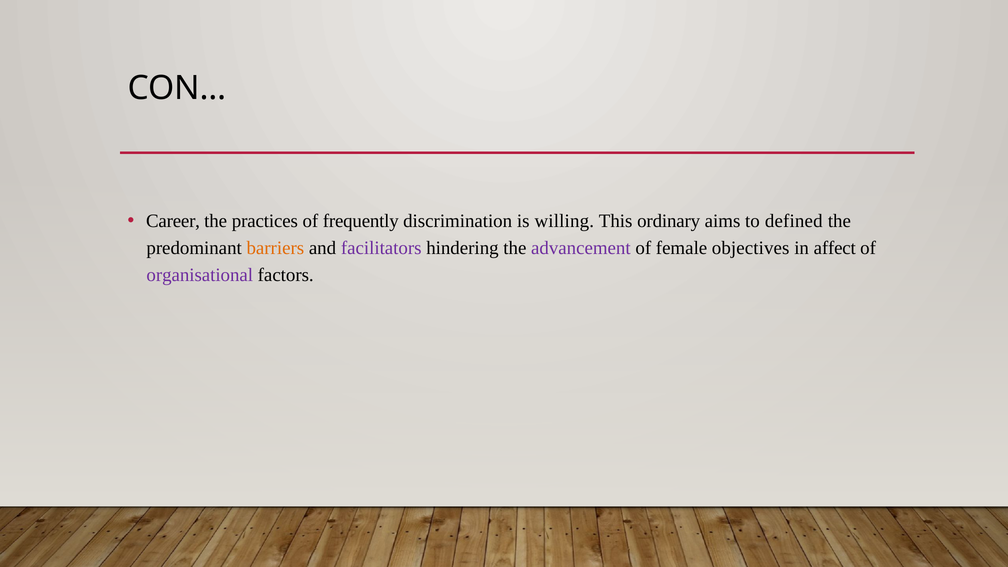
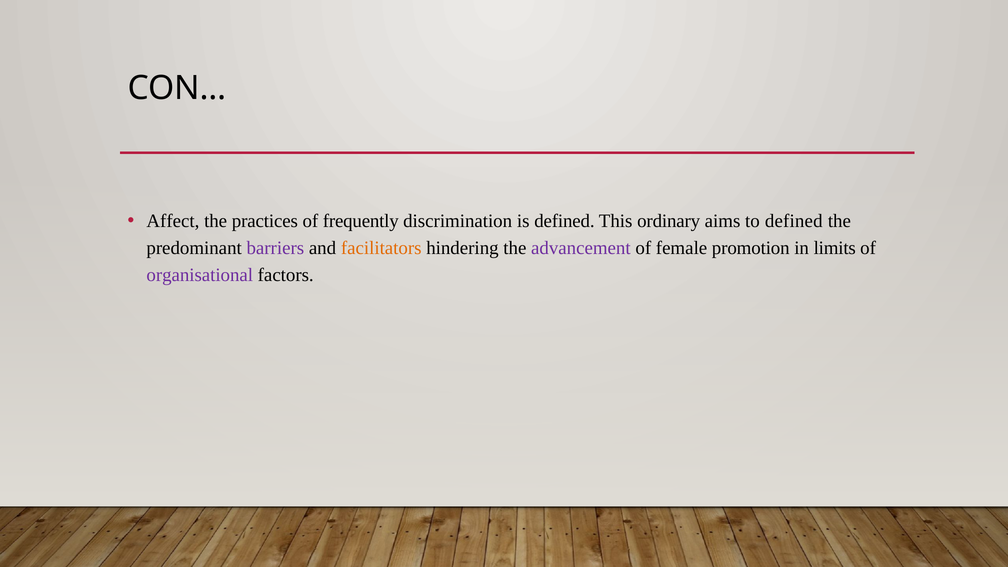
Career: Career -> Affect
is willing: willing -> defined
barriers colour: orange -> purple
facilitators colour: purple -> orange
objectives: objectives -> promotion
affect: affect -> limits
